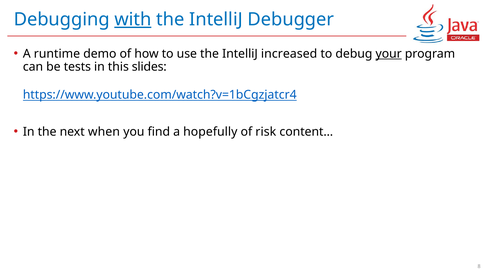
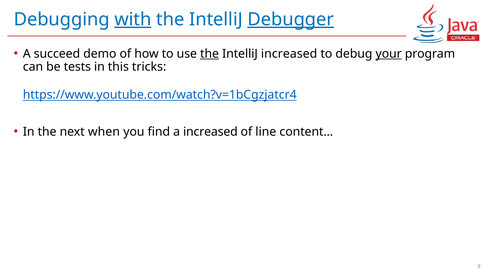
Debugger underline: none -> present
runtime: runtime -> succeed
the at (210, 54) underline: none -> present
slides: slides -> tricks
a hopefully: hopefully -> increased
risk: risk -> line
